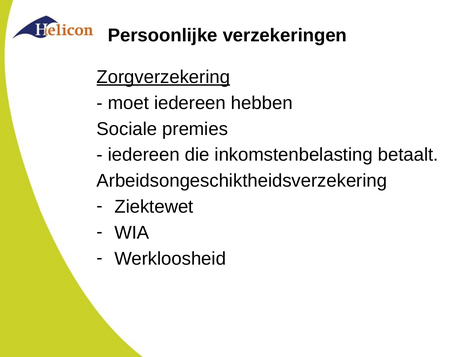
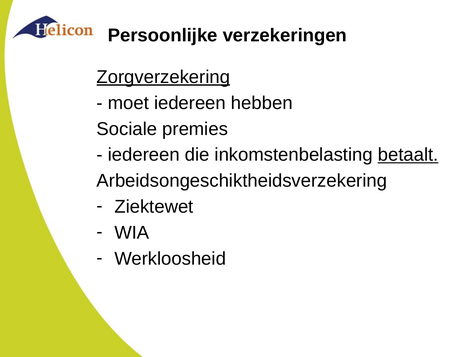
betaalt underline: none -> present
